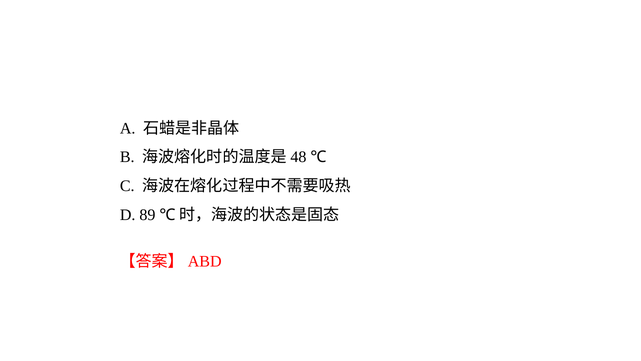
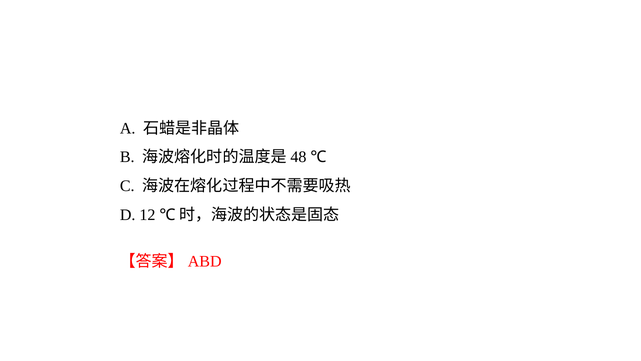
89: 89 -> 12
